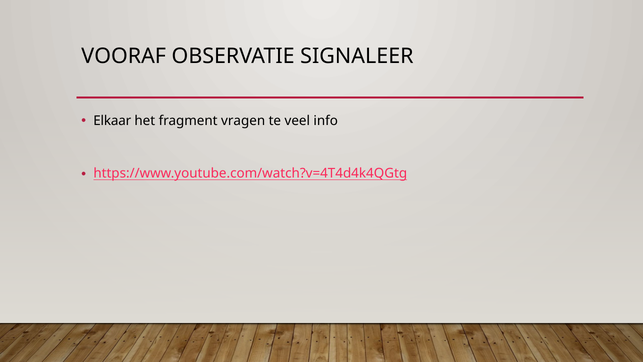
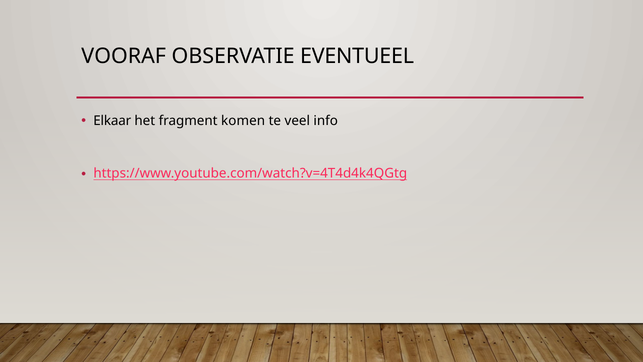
SIGNALEER: SIGNALEER -> EVENTUEEL
vragen: vragen -> komen
